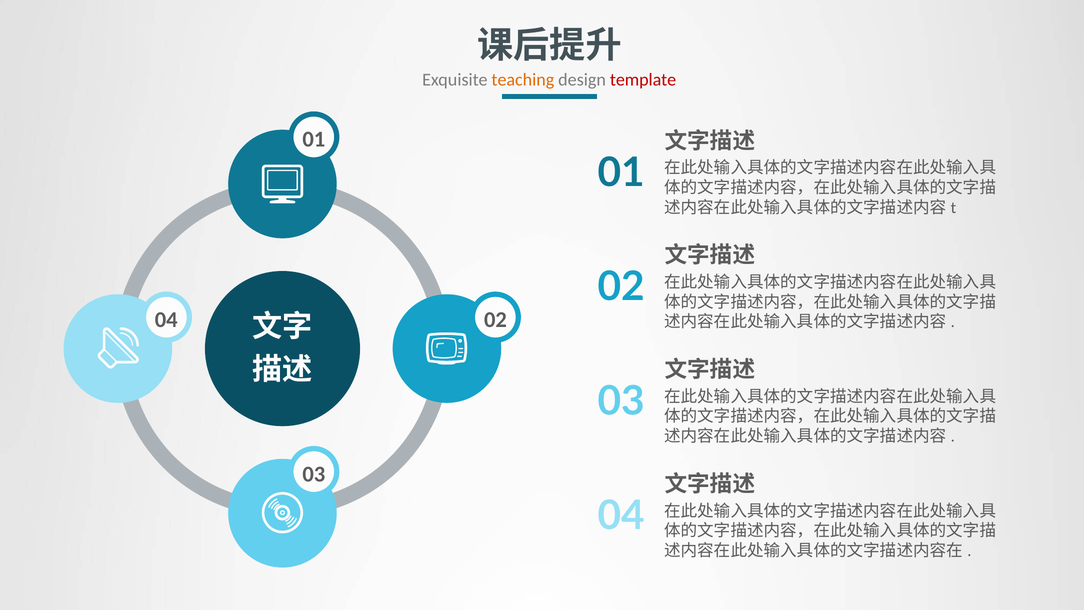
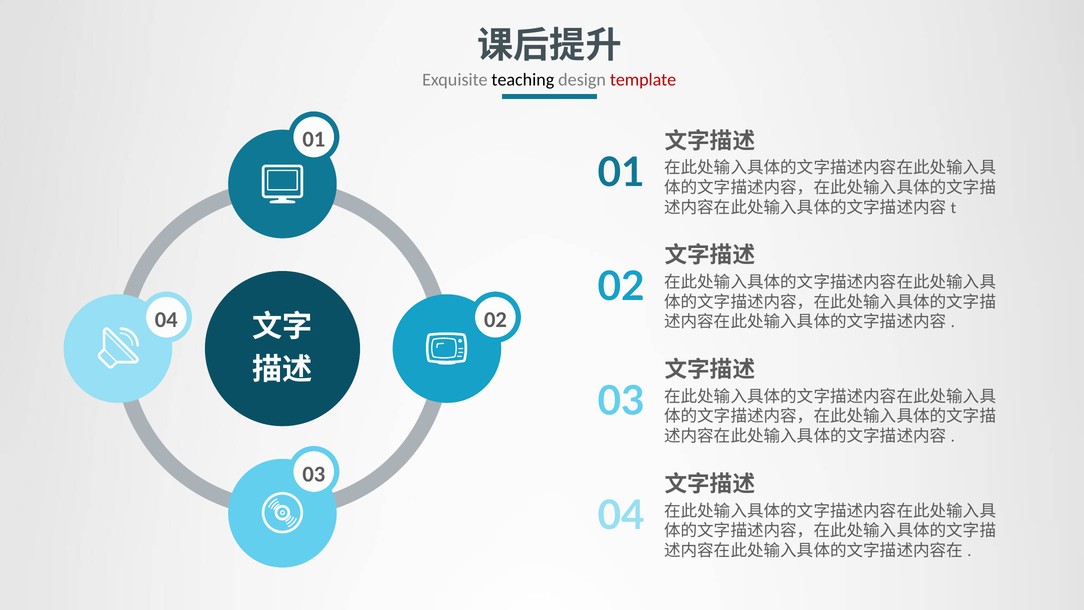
teaching colour: orange -> black
